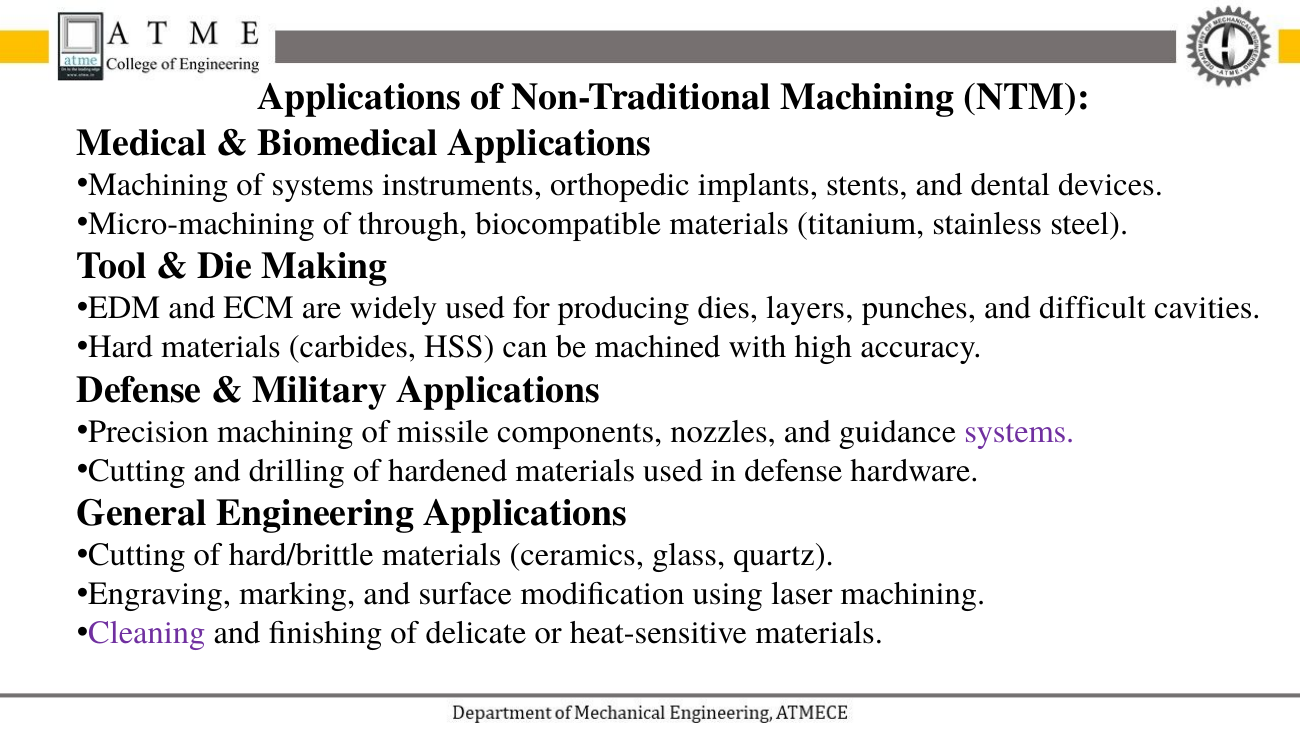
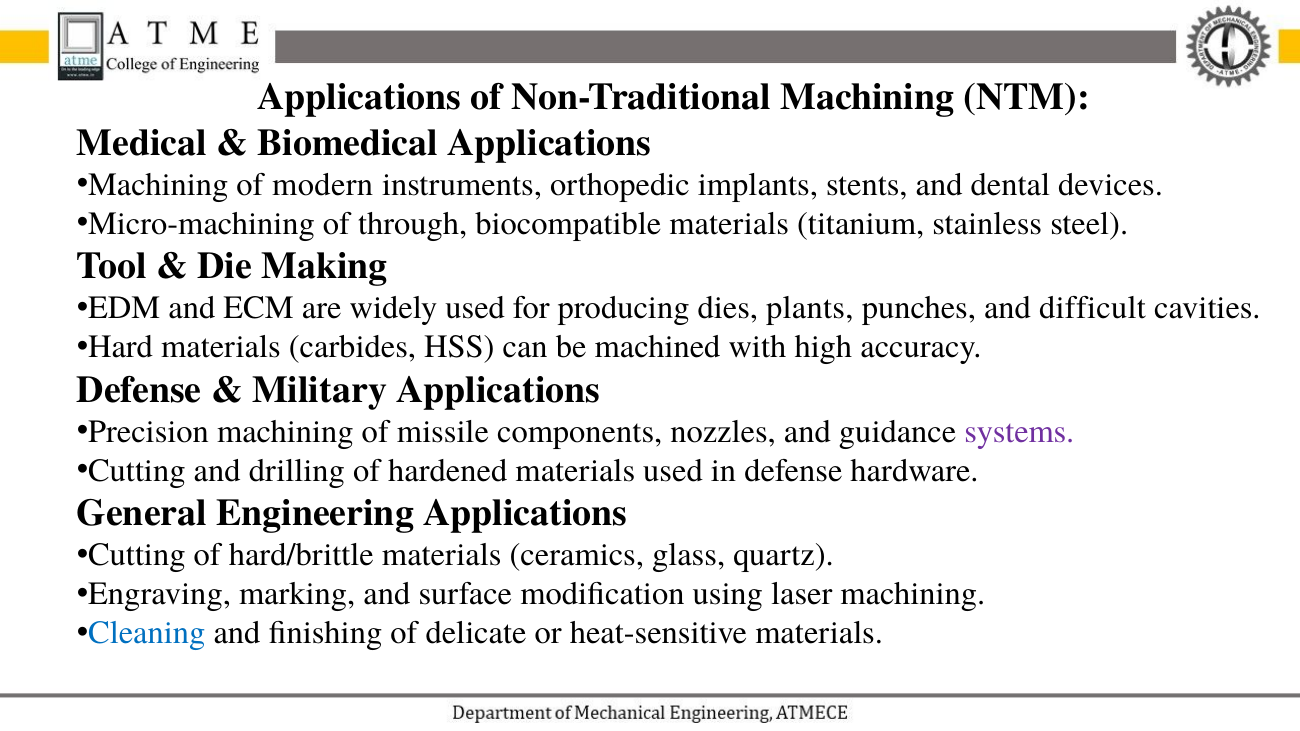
of systems: systems -> modern
layers: layers -> plants
Cleaning colour: purple -> blue
